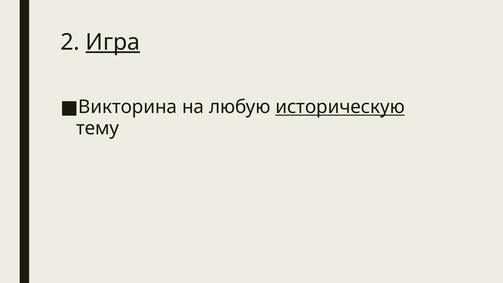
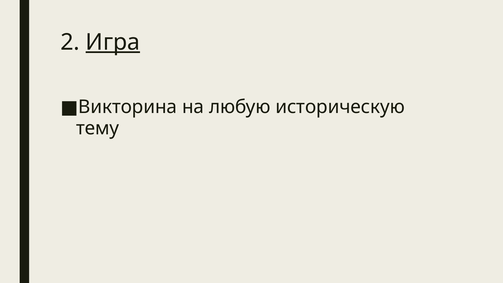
историческую underline: present -> none
